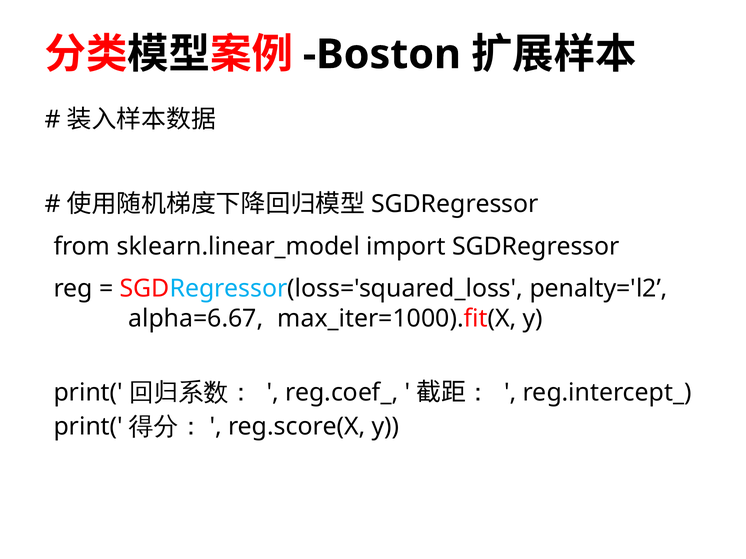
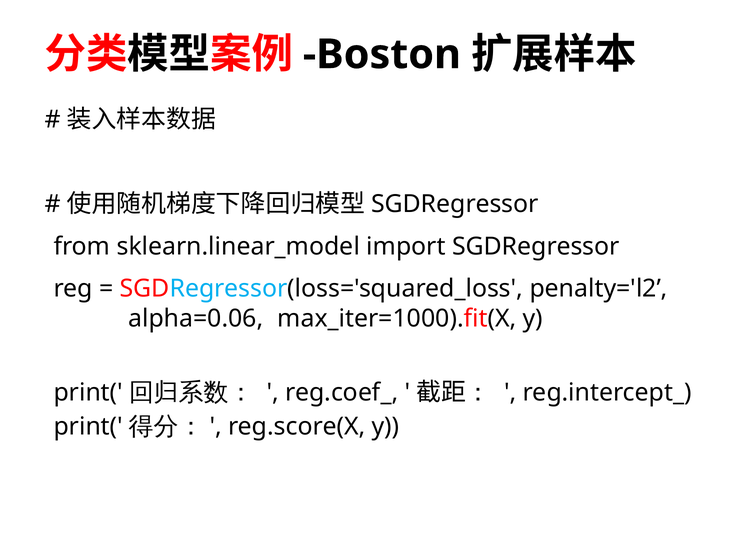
alpha=6.67: alpha=6.67 -> alpha=0.06
